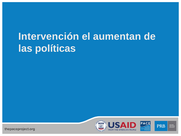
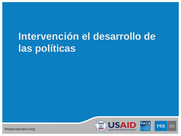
aumentan: aumentan -> desarrollo
